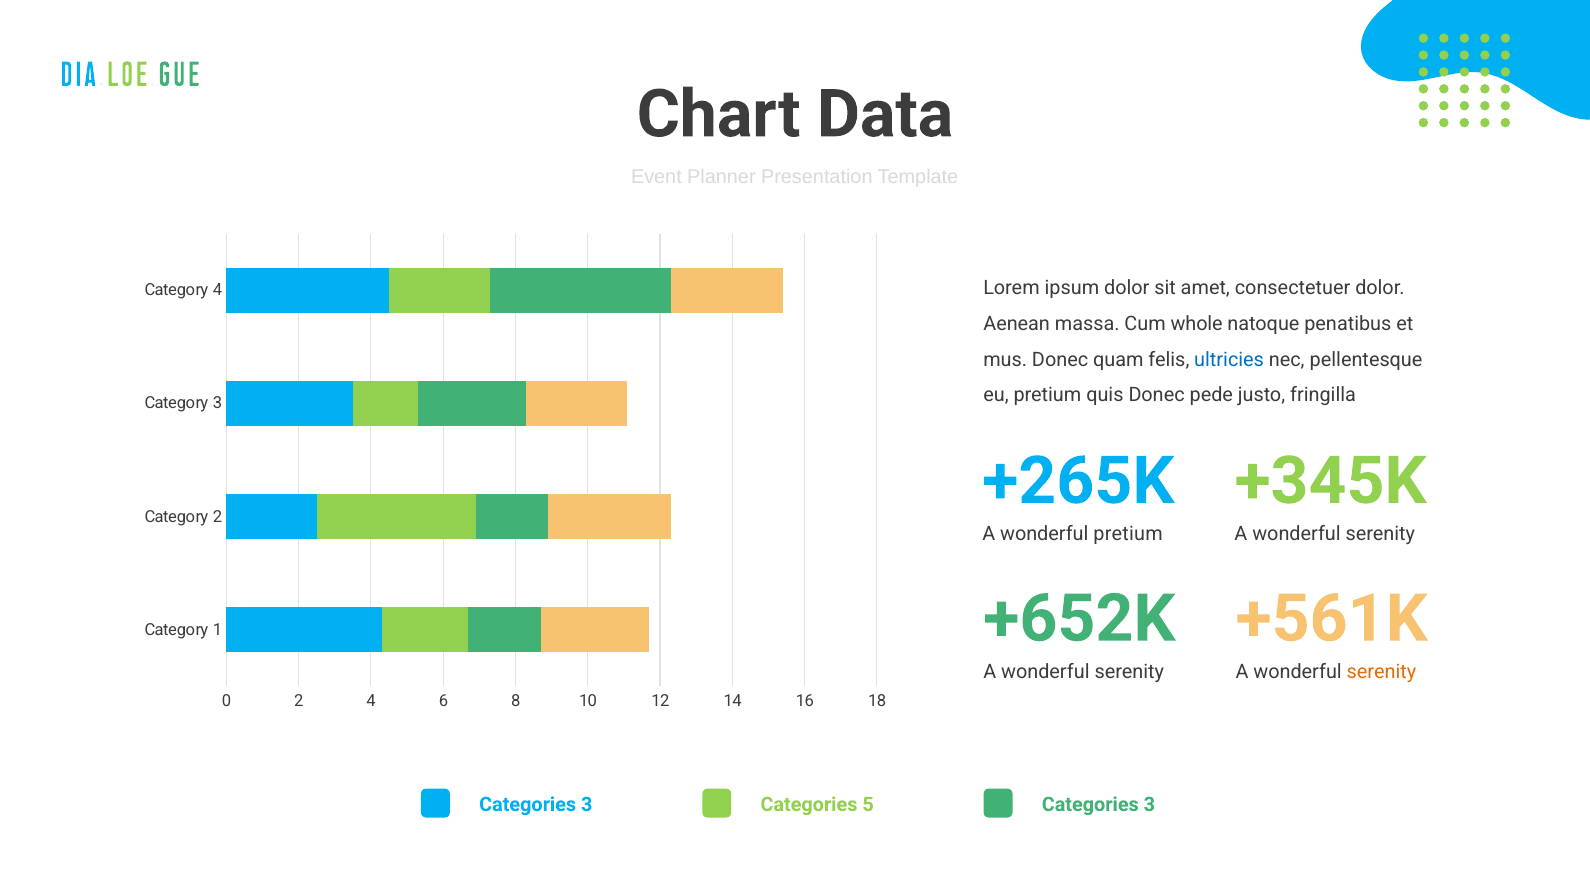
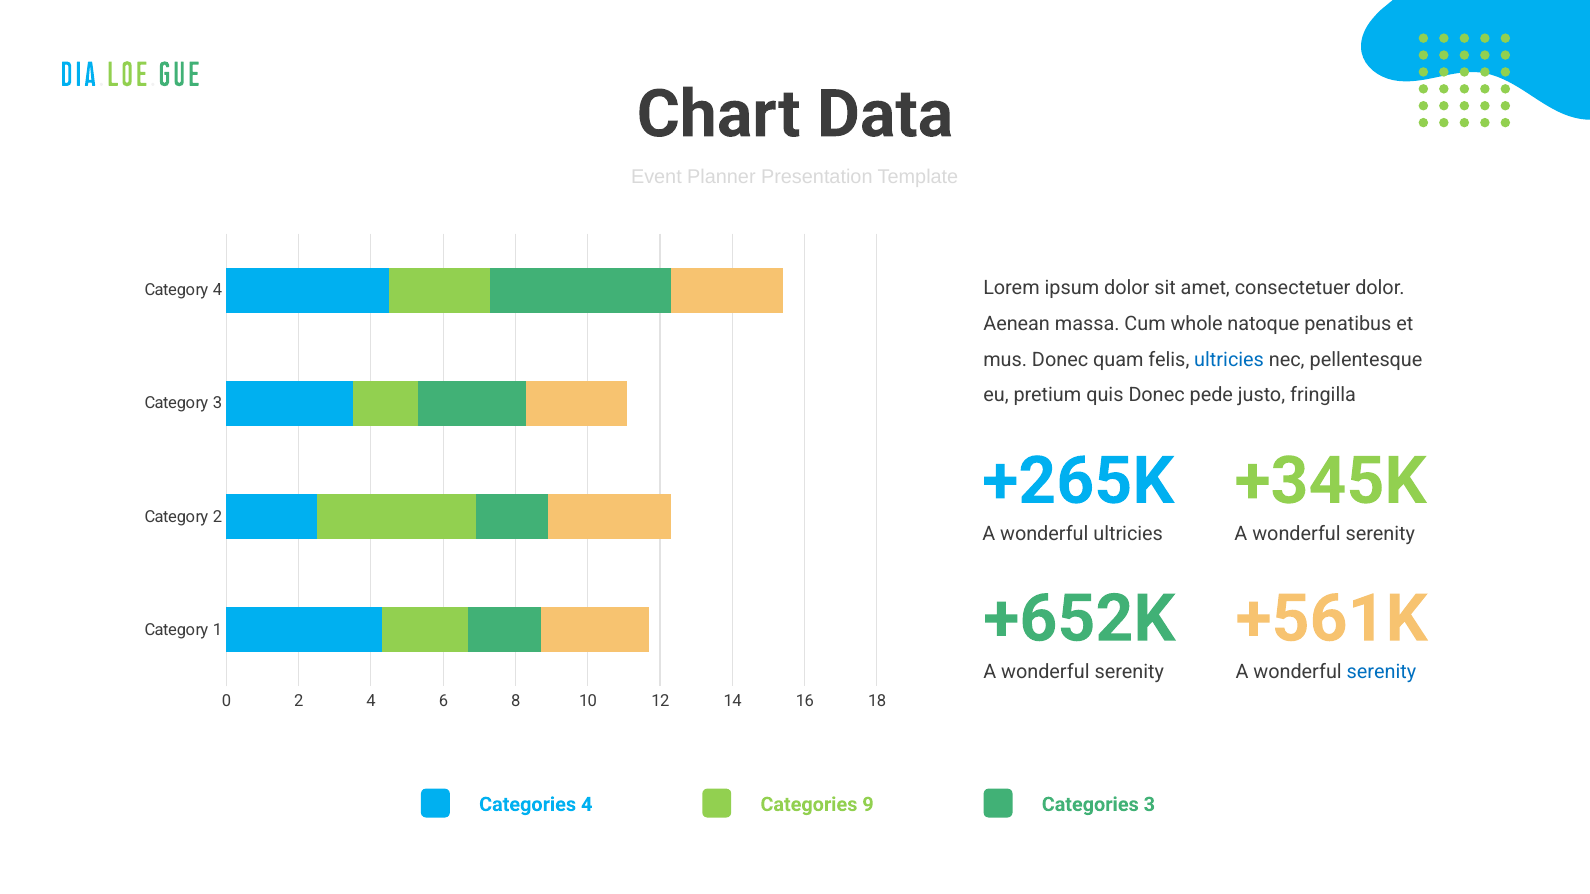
wonderful pretium: pretium -> ultricies
serenity at (1381, 672) colour: orange -> blue
3 at (587, 805): 3 -> 4
5: 5 -> 9
